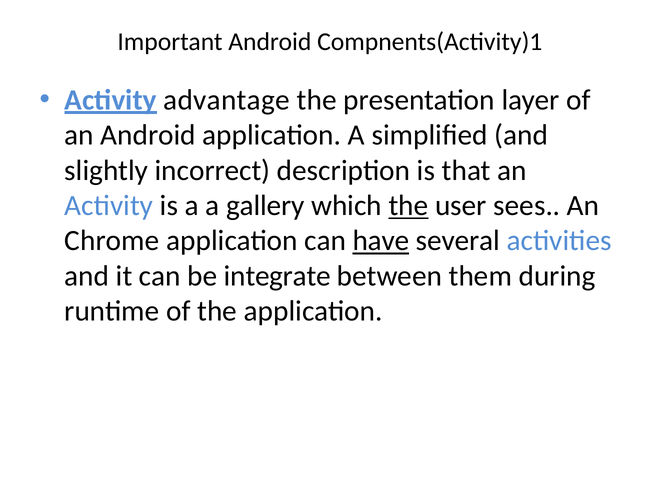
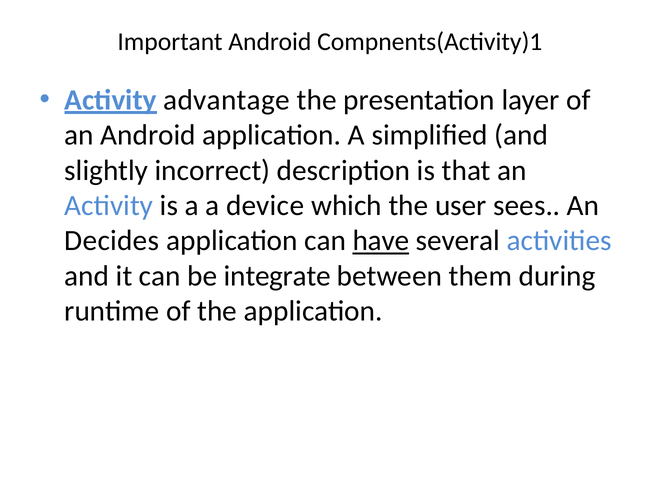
gallery: gallery -> device
the at (408, 206) underline: present -> none
Chrome: Chrome -> Decides
